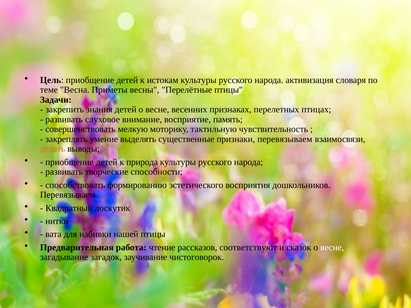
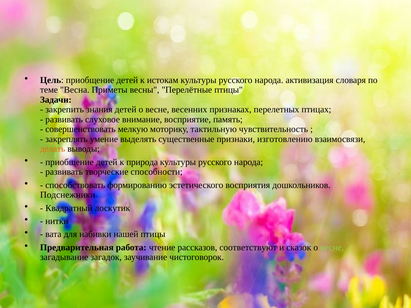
признаки перевязываем: перевязываем -> изготовлению
Перевязываем at (68, 195): Перевязываем -> Подснежники
весне at (332, 248) colour: white -> light green
